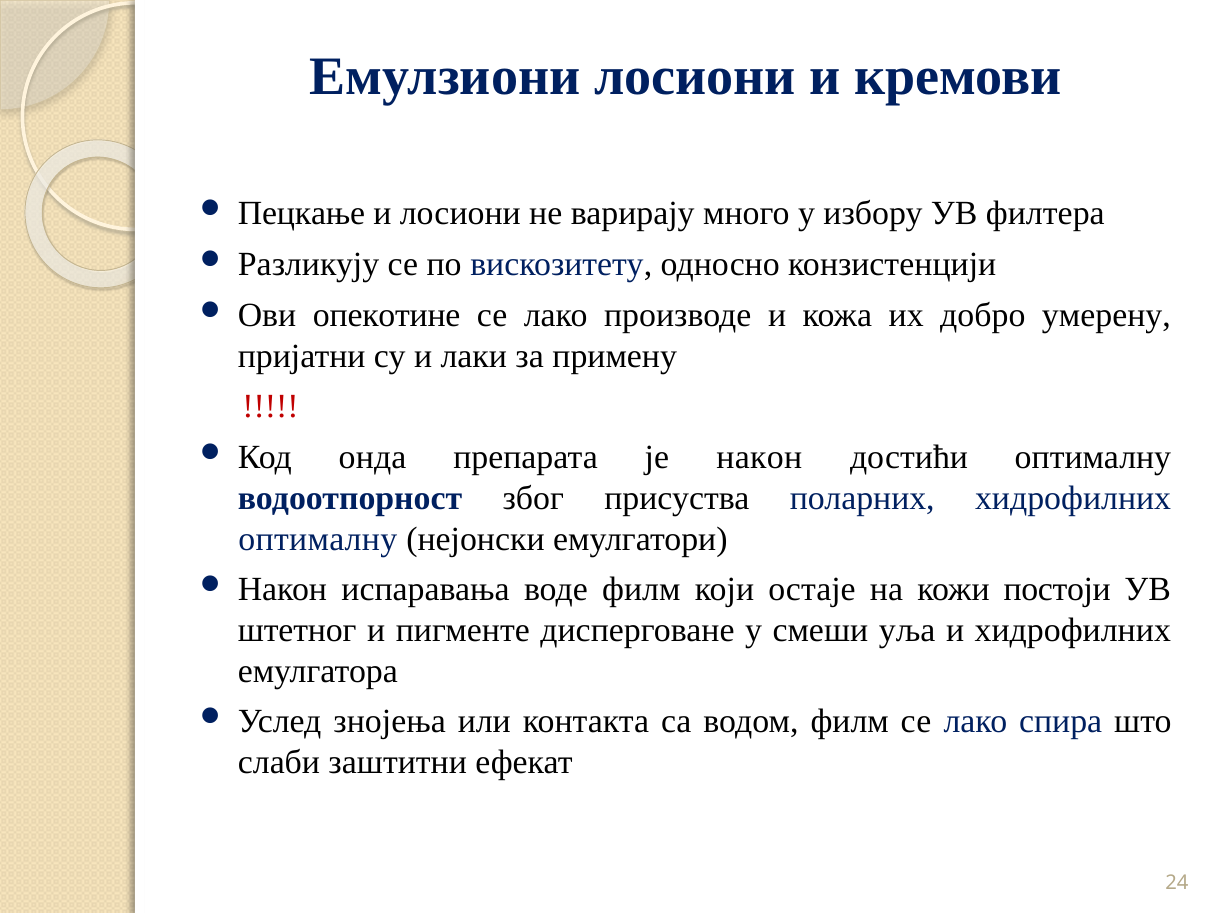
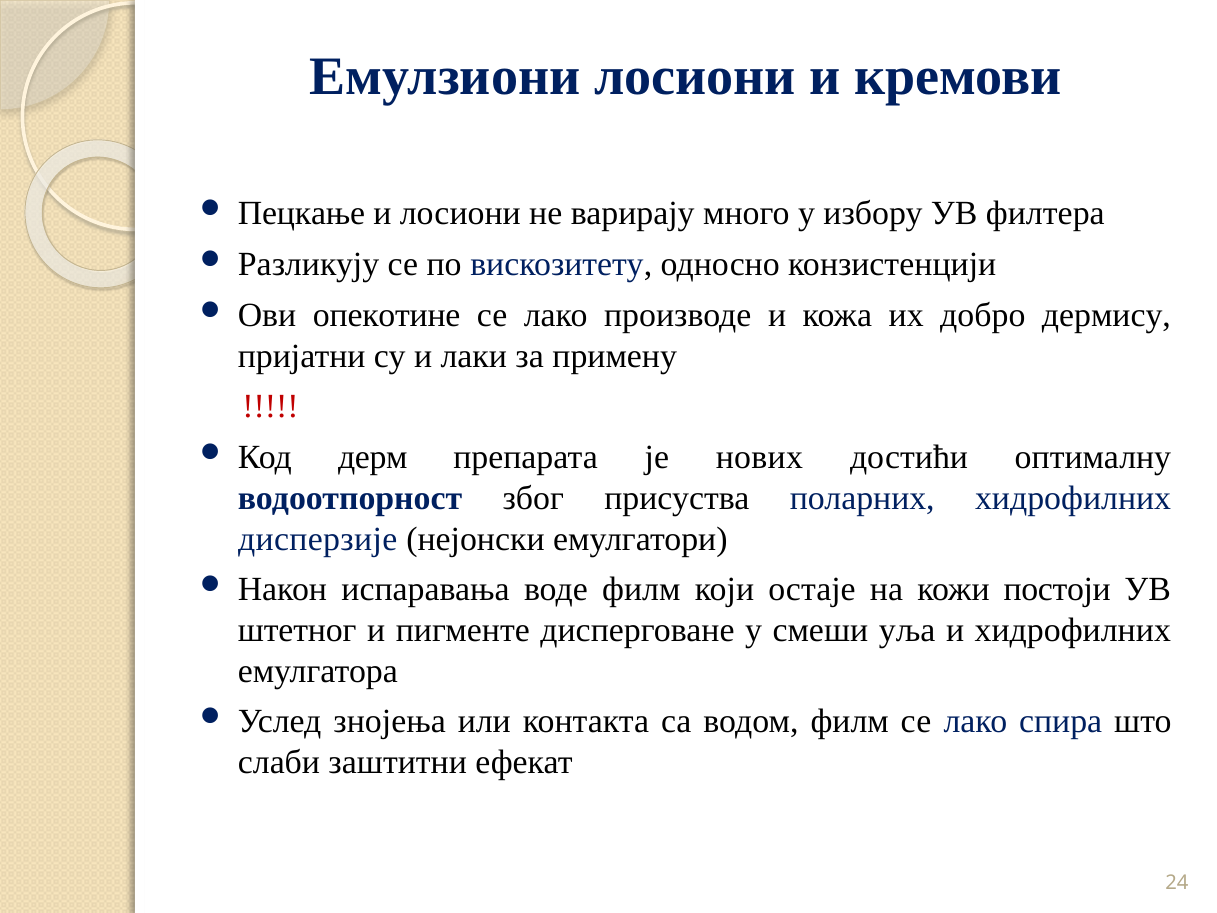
умерену: умерену -> дермису
онда: онда -> дерм
је након: након -> нових
оптималну at (318, 539): оптималну -> дисперзије
